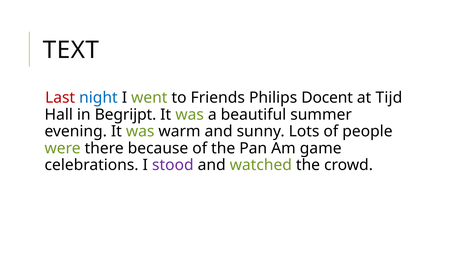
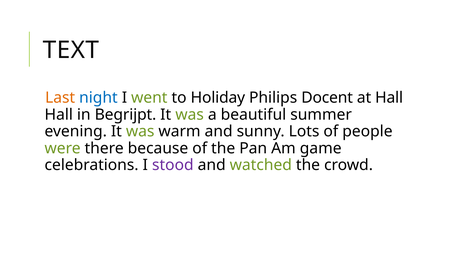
Last colour: red -> orange
Friends: Friends -> Holiday
at Tijd: Tijd -> Hall
